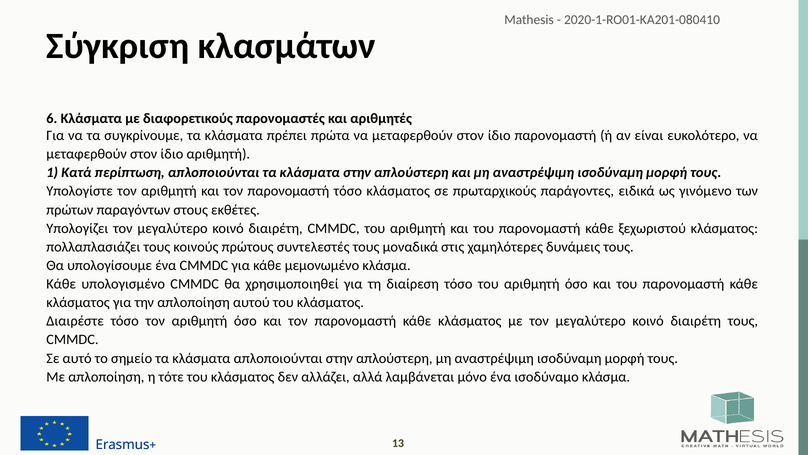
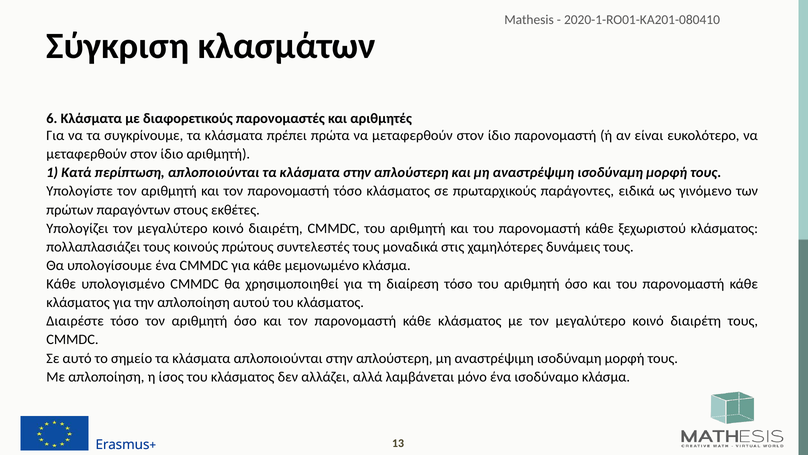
τότε: τότε -> ίσος
